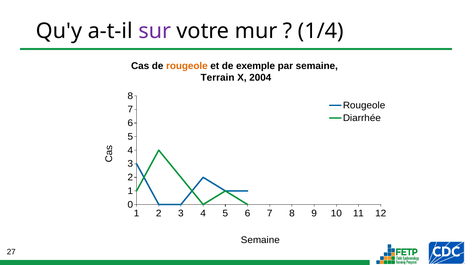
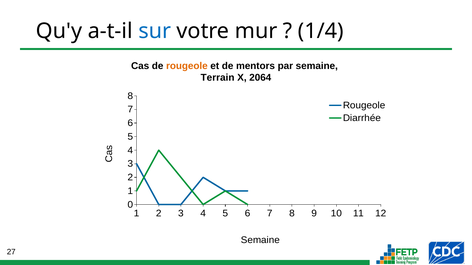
sur colour: purple -> blue
exemple: exemple -> mentors
2004: 2004 -> 2064
